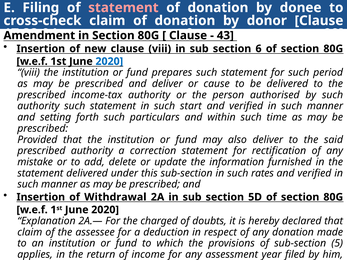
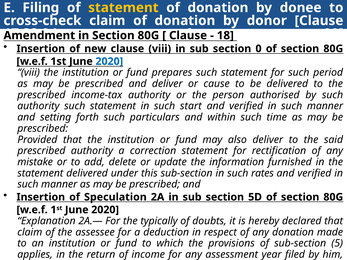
statement at (123, 8) colour: pink -> yellow
43: 43 -> 18
6: 6 -> 0
Withdrawal: Withdrawal -> Speculation
charged: charged -> typically
